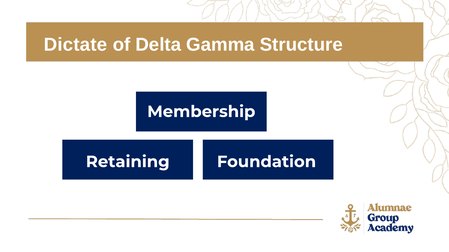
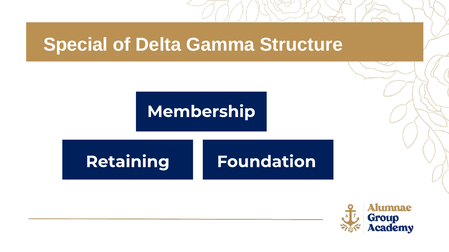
Dictate: Dictate -> Special
